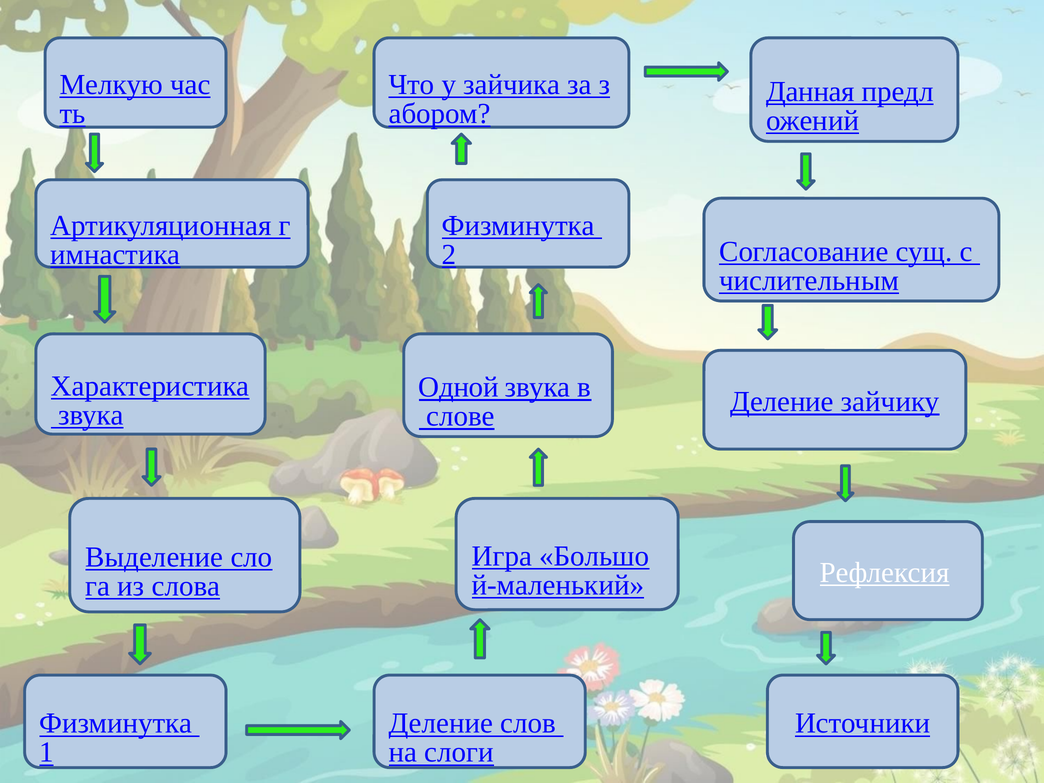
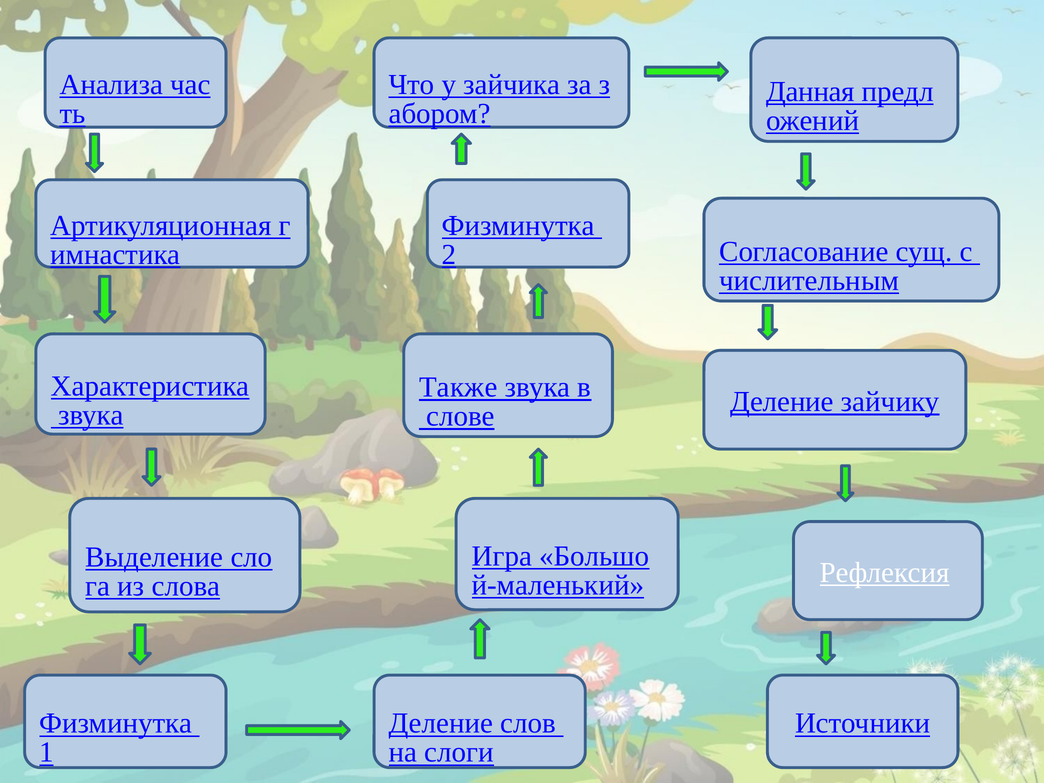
Мелкую: Мелкую -> Анализа
Одной: Одной -> Также
